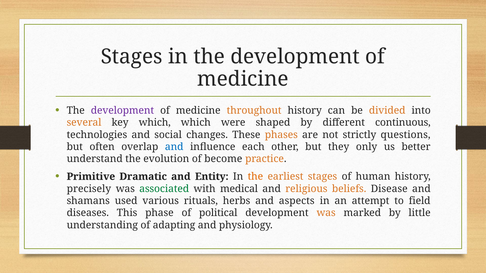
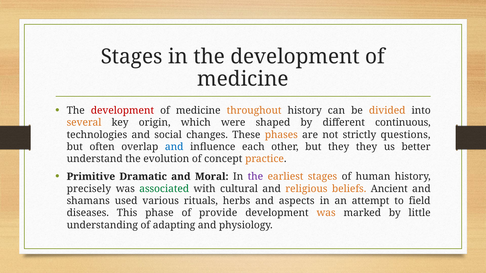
development at (122, 111) colour: purple -> red
key which: which -> origin
they only: only -> they
become: become -> concept
Entity: Entity -> Moral
the at (255, 177) colour: orange -> purple
medical: medical -> cultural
Disease: Disease -> Ancient
political: political -> provide
